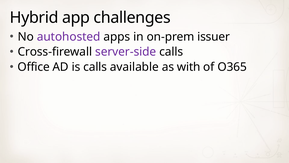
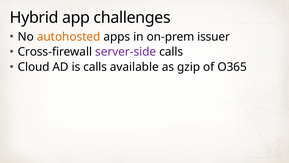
autohosted colour: purple -> orange
Office: Office -> Cloud
with: with -> gzip
